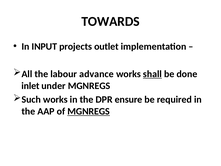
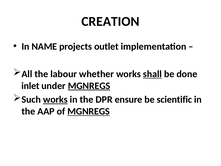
TOWARDS: TOWARDS -> CREATION
INPUT: INPUT -> NAME
advance: advance -> whether
MGNREGS at (89, 86) underline: none -> present
works at (55, 99) underline: none -> present
required: required -> scientific
